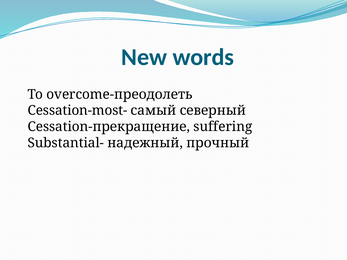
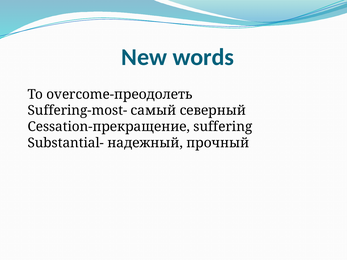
Cessation-most-: Cessation-most- -> Suffering-most-
